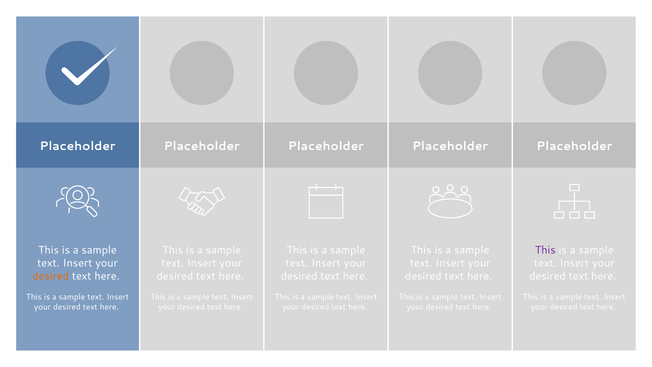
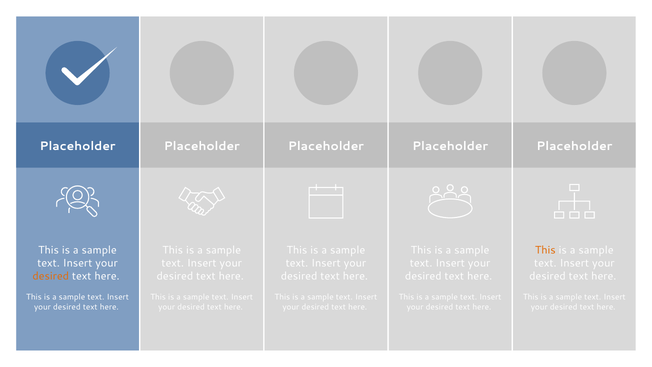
This at (545, 250) colour: purple -> orange
